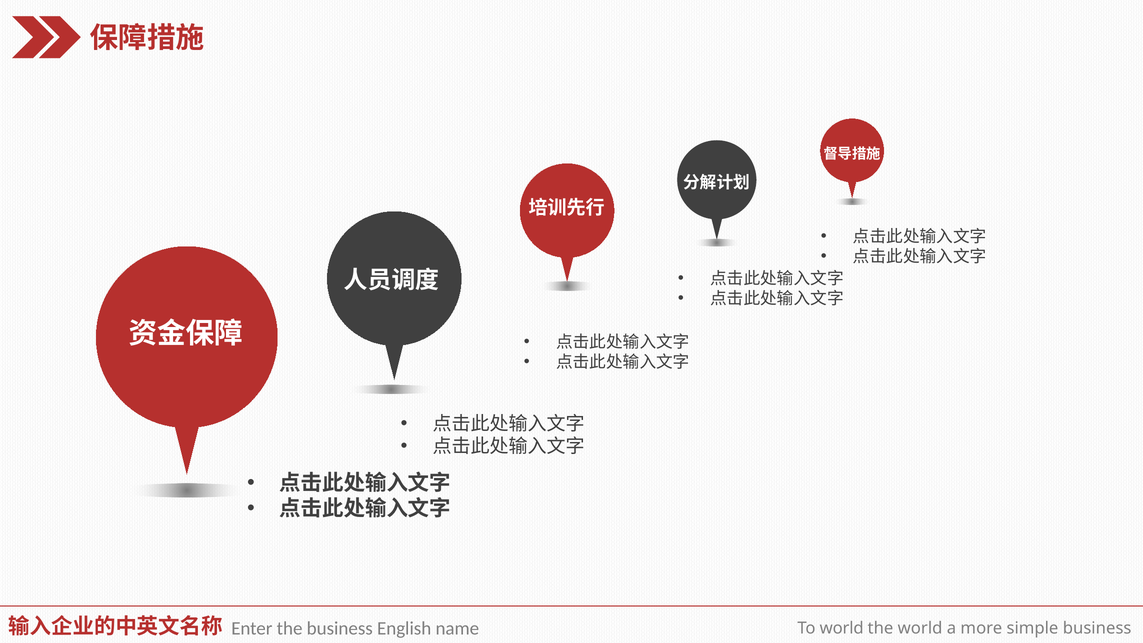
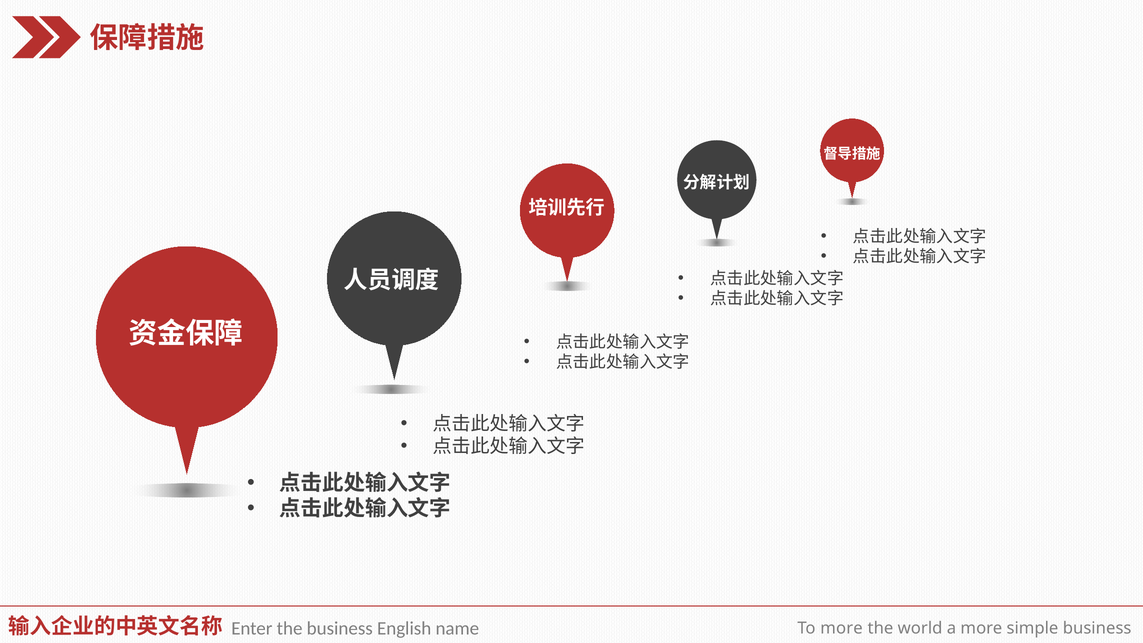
To world: world -> more
